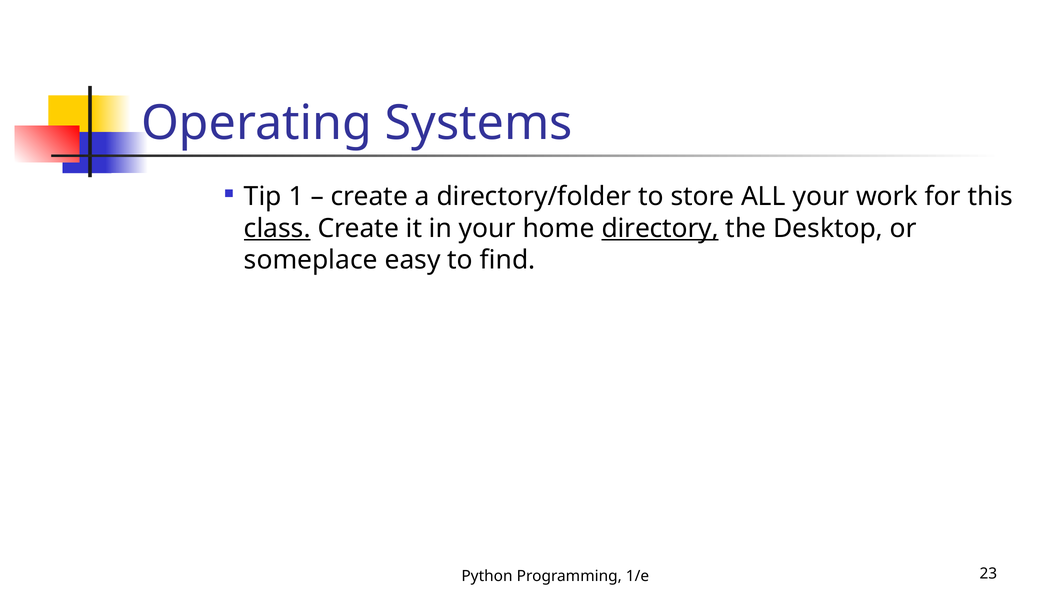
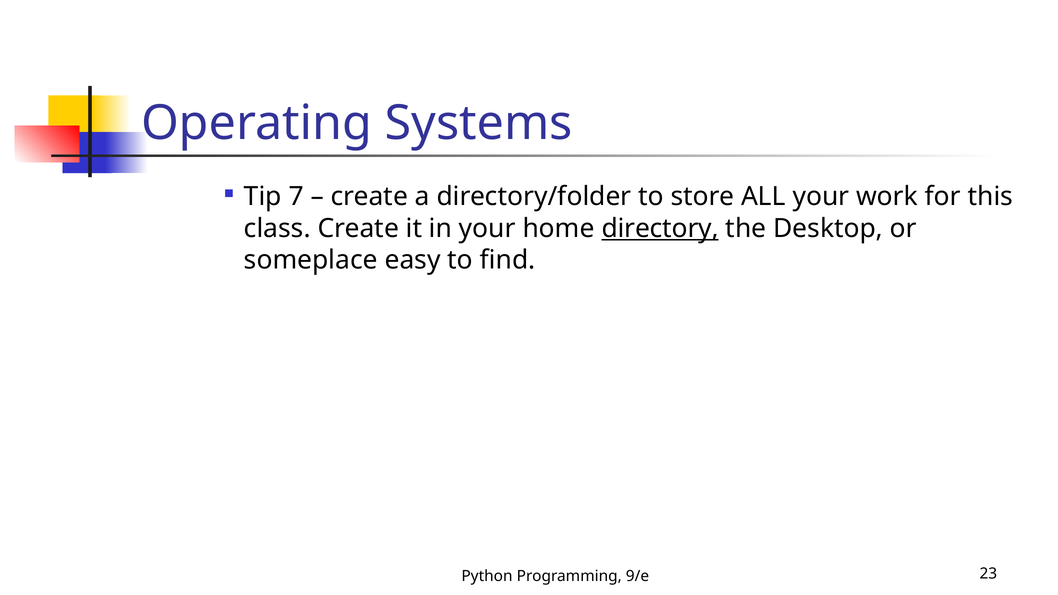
1: 1 -> 7
class underline: present -> none
1/e: 1/e -> 9/e
